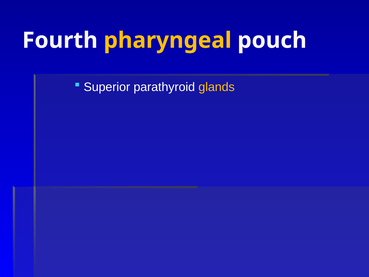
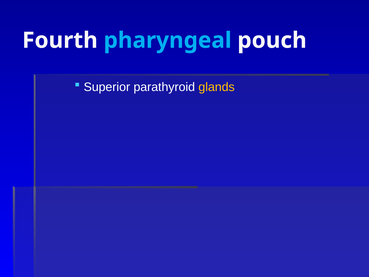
pharyngeal colour: yellow -> light blue
